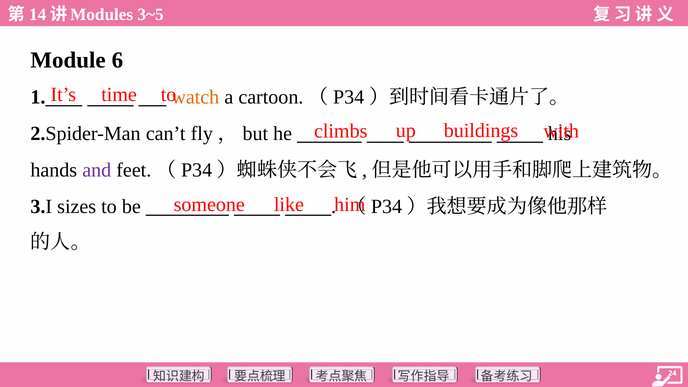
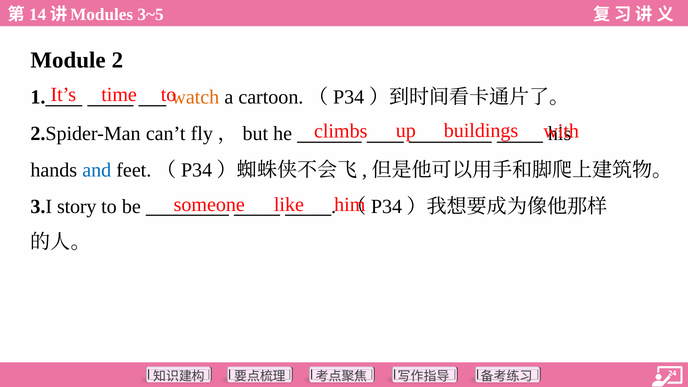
6: 6 -> 2
and colour: purple -> blue
sizes: sizes -> story
